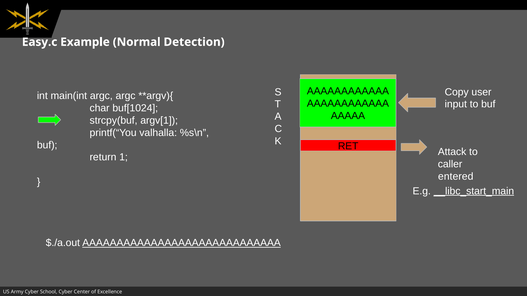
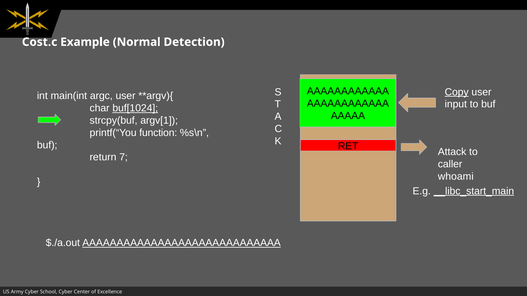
Easy.c: Easy.c -> Cost.c
Copy underline: none -> present
argc argc: argc -> user
buf[1024 underline: none -> present
valhalla: valhalla -> function
1: 1 -> 7
entered: entered -> whoami
